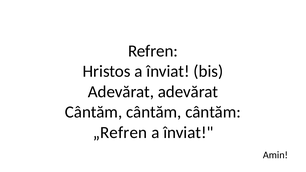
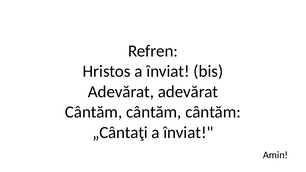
„Refren: „Refren -> „Cântaţi
